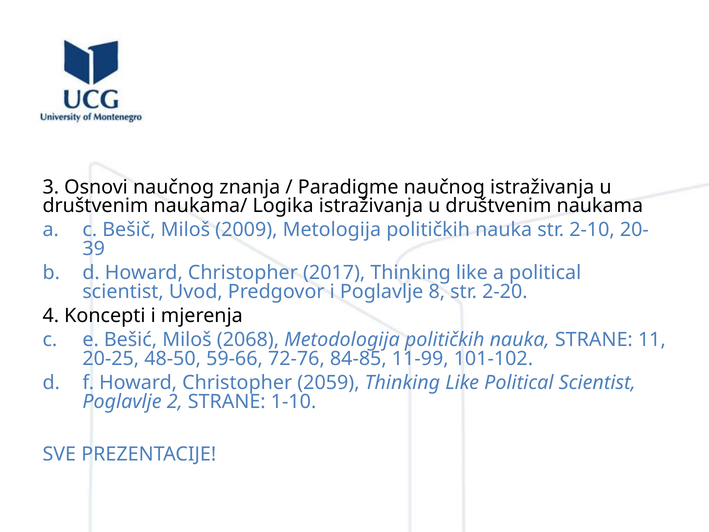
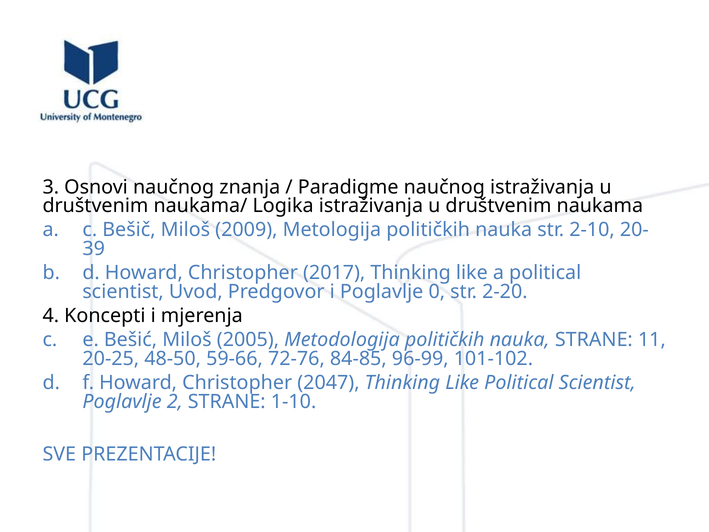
8: 8 -> 0
2068: 2068 -> 2005
11-99: 11-99 -> 96-99
2059: 2059 -> 2047
